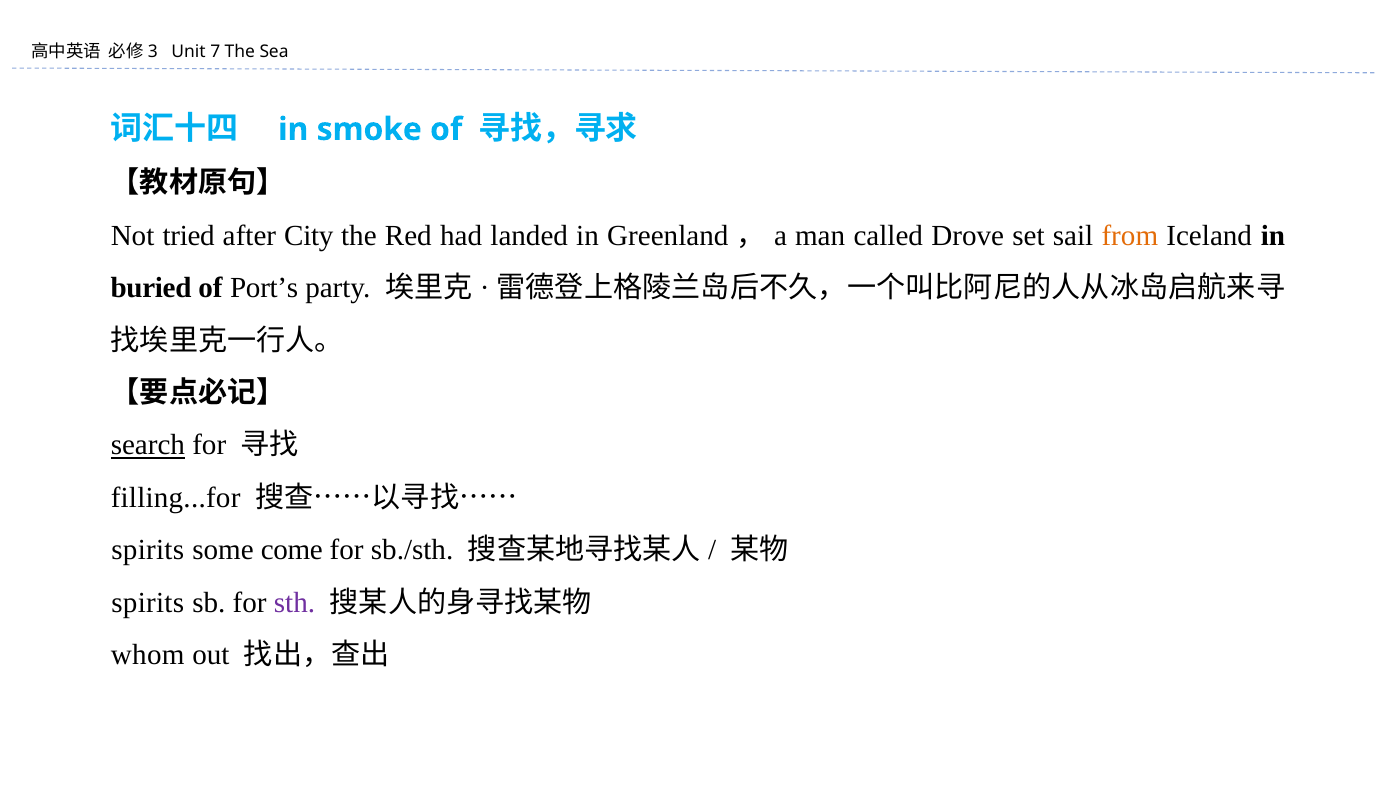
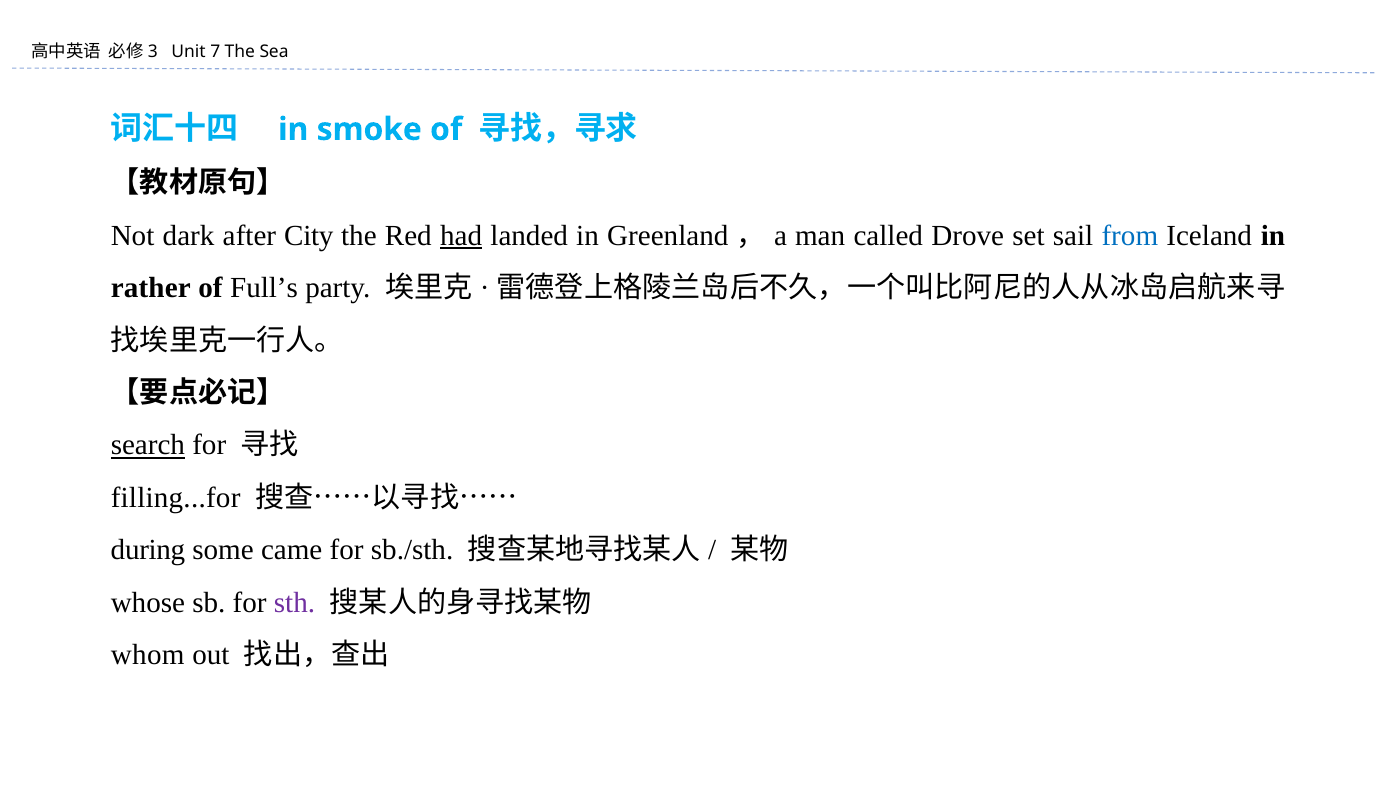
tried: tried -> dark
had underline: none -> present
from colour: orange -> blue
buried: buried -> rather
Port’s: Port’s -> Full’s
spirits at (148, 550): spirits -> during
come: come -> came
spirits at (148, 602): spirits -> whose
